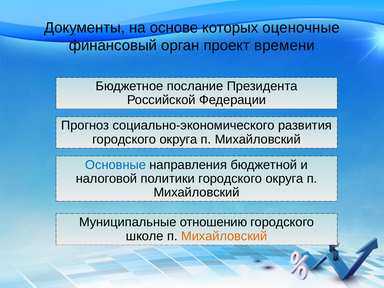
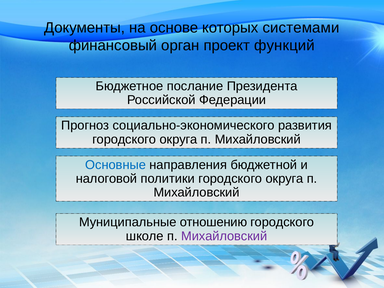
оценочные: оценочные -> системами
времени: времени -> функций
Михайловский at (224, 236) colour: orange -> purple
